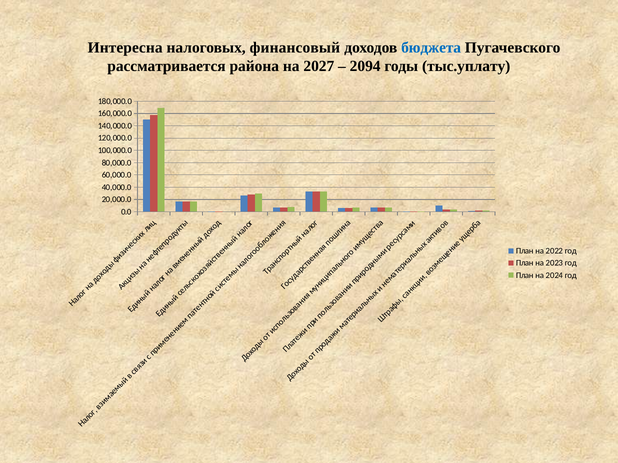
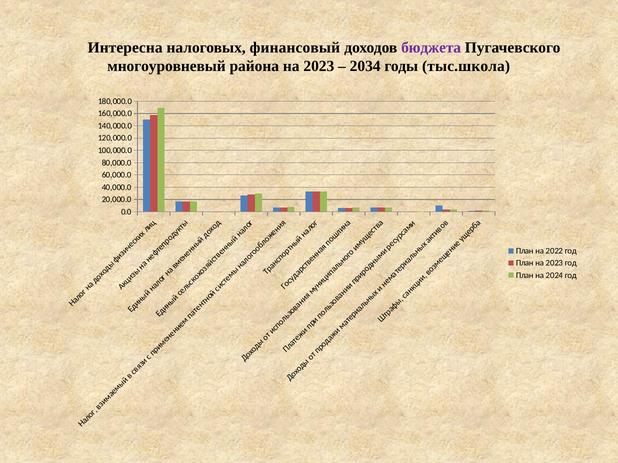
бюджета colour: blue -> purple
рассматривается: рассматривается -> многоуровневый
района на 2027: 2027 -> 2023
2094: 2094 -> 2034
тыс.уплату: тыс.уплату -> тыс.школа
